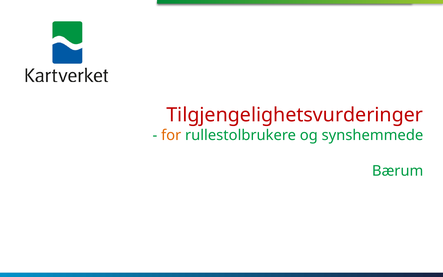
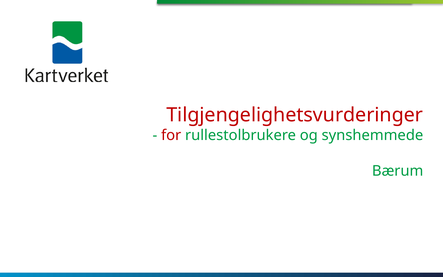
for colour: orange -> red
